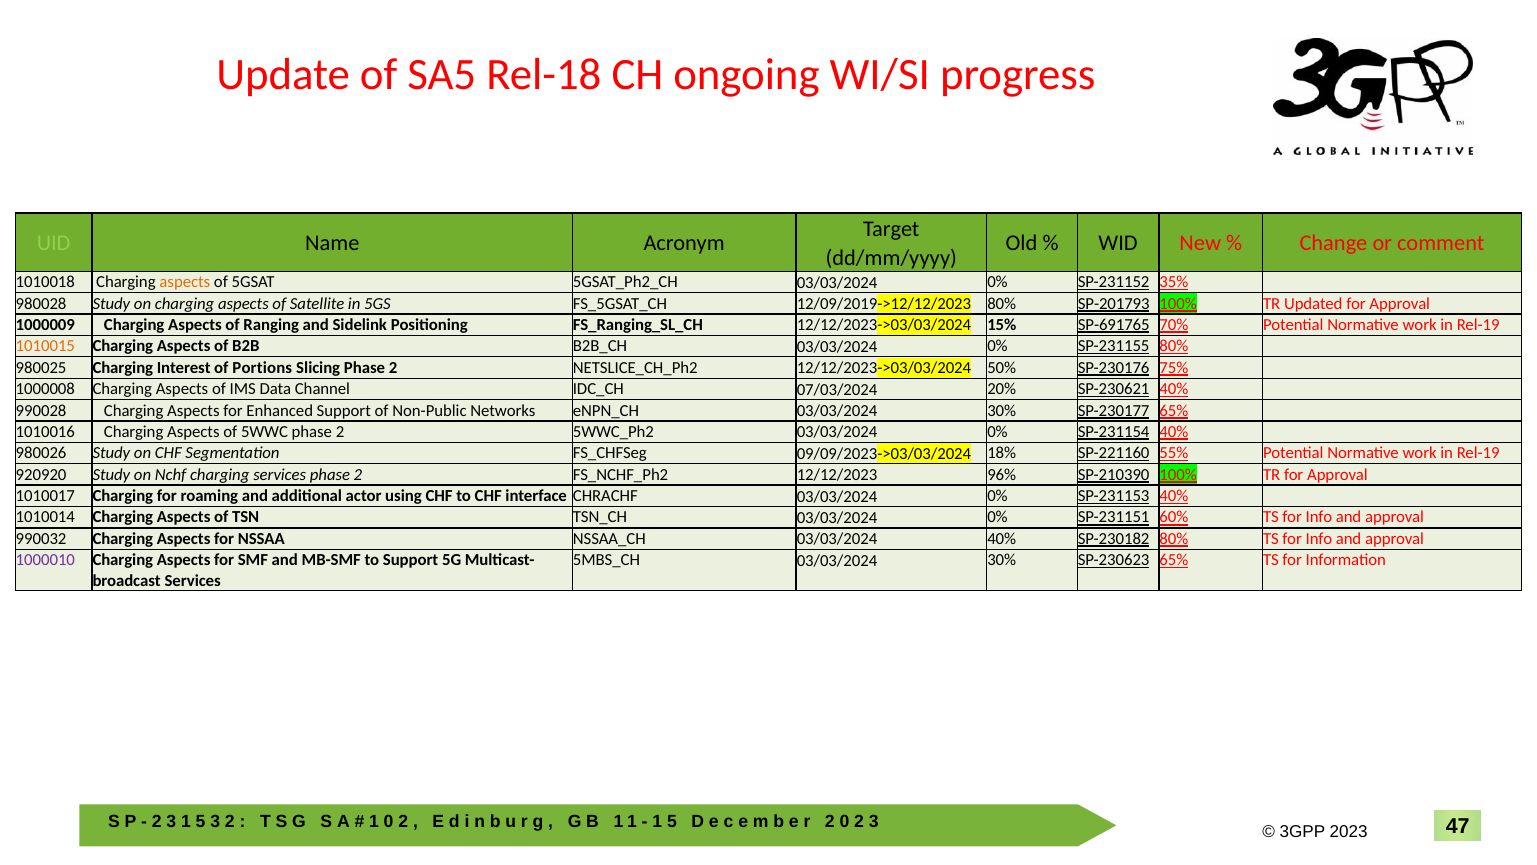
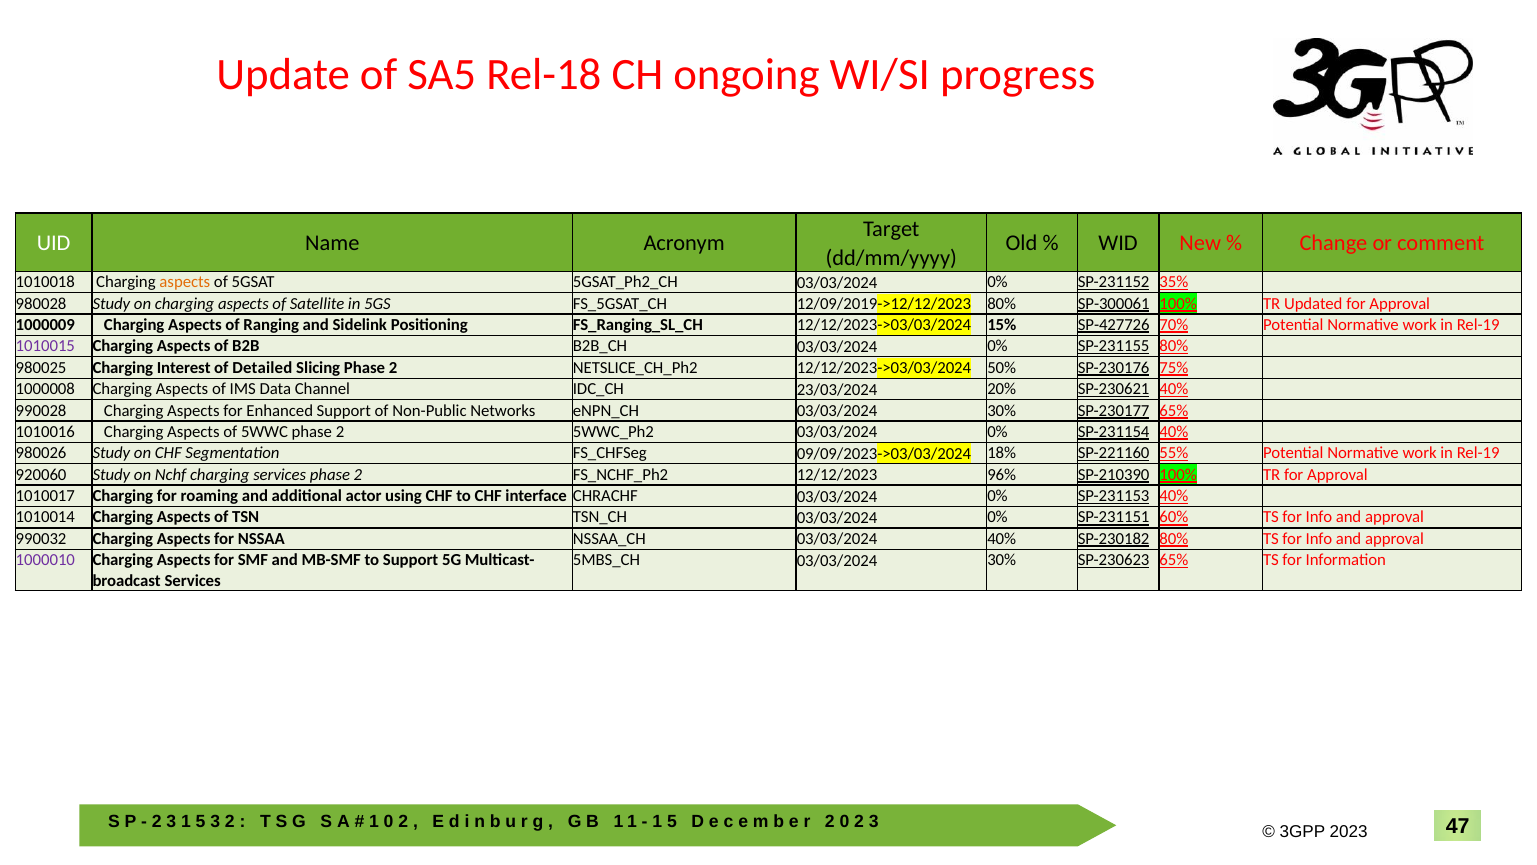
UID colour: light green -> white
SP-201793: SP-201793 -> SP-300061
SP-691765: SP-691765 -> SP-427726
1010015 colour: orange -> purple
Portions: Portions -> Detailed
07/03/2024: 07/03/2024 -> 23/03/2024
920920: 920920 -> 920060
